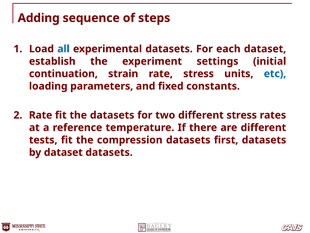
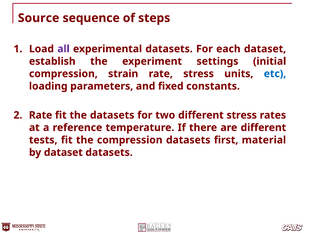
Adding: Adding -> Source
all colour: blue -> purple
continuation at (63, 74): continuation -> compression
first datasets: datasets -> material
